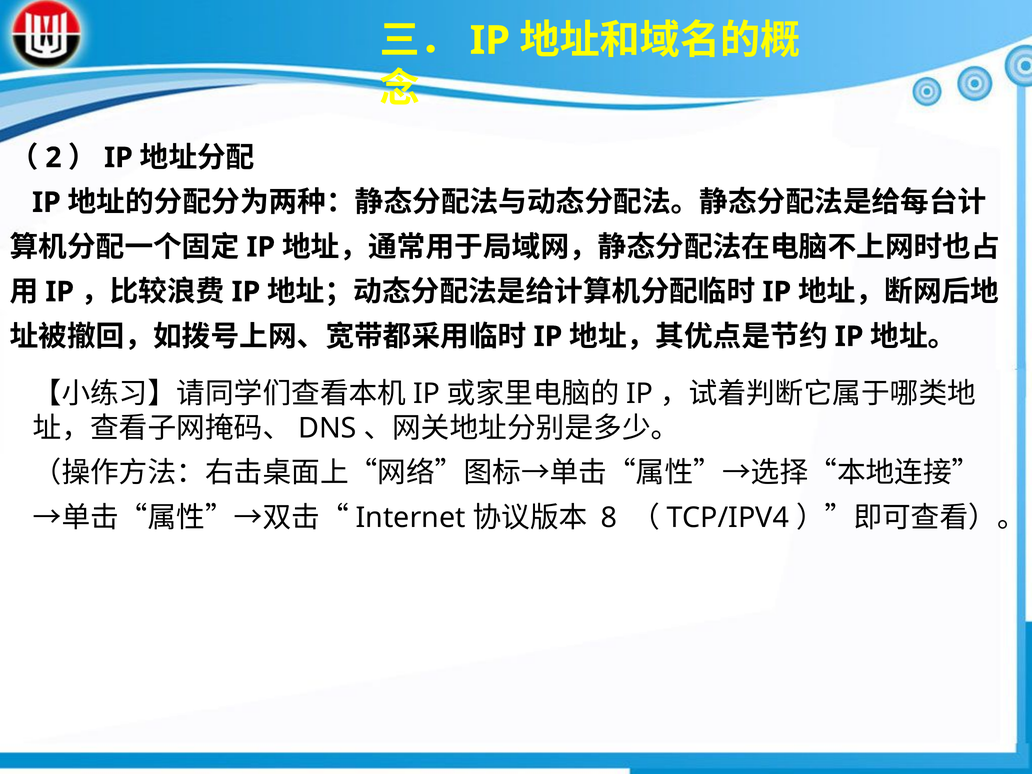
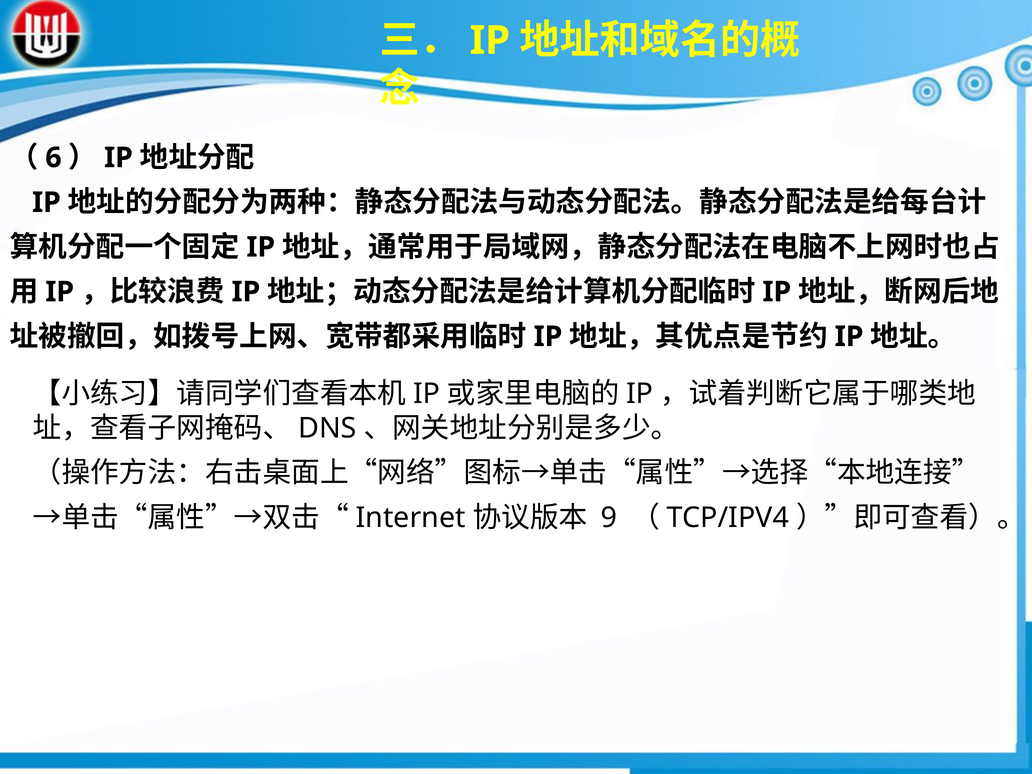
2: 2 -> 6
8: 8 -> 9
